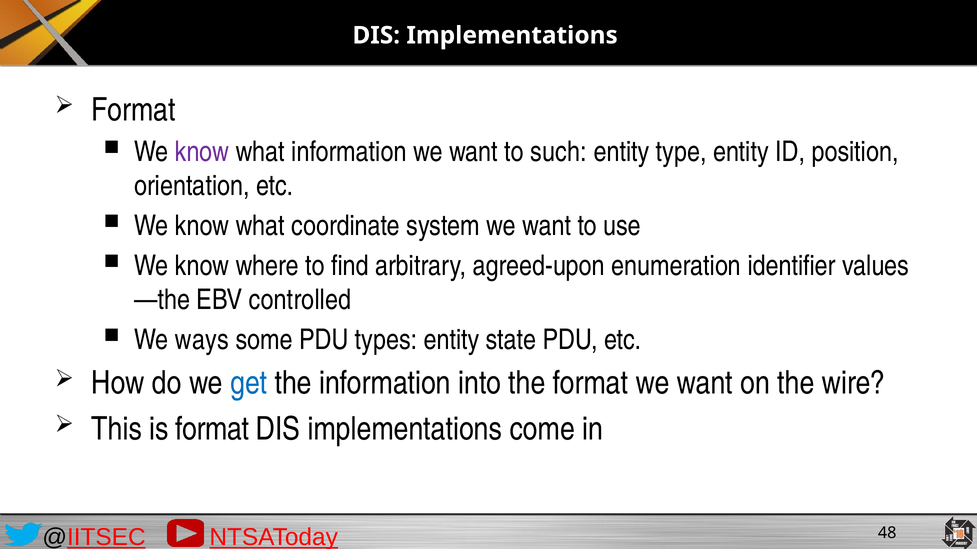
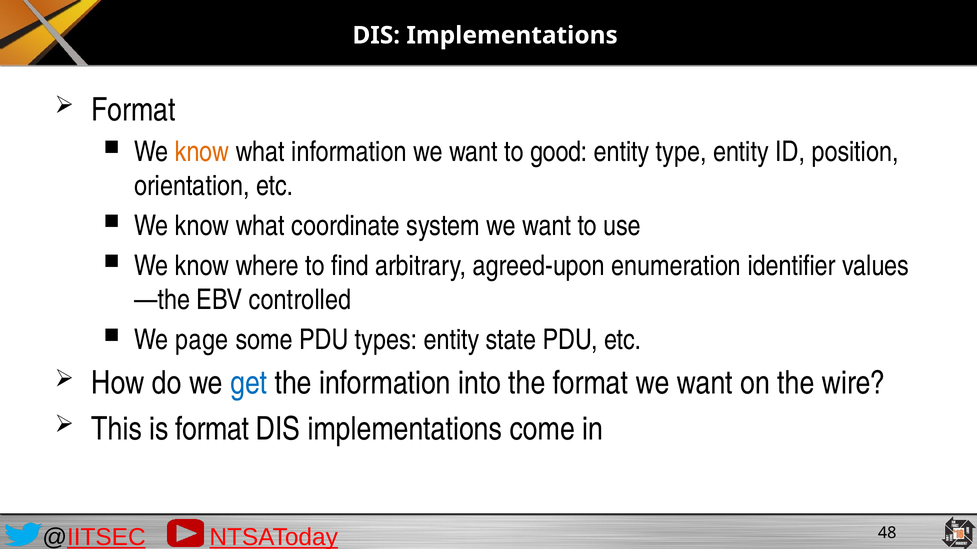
know at (202, 152) colour: purple -> orange
such: such -> good
ways: ways -> page
